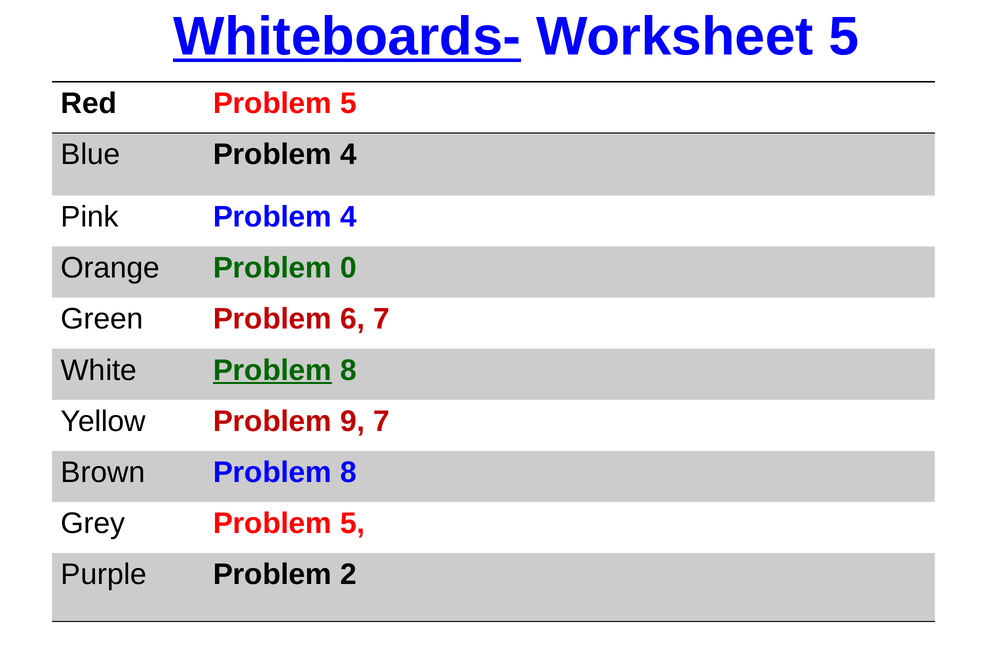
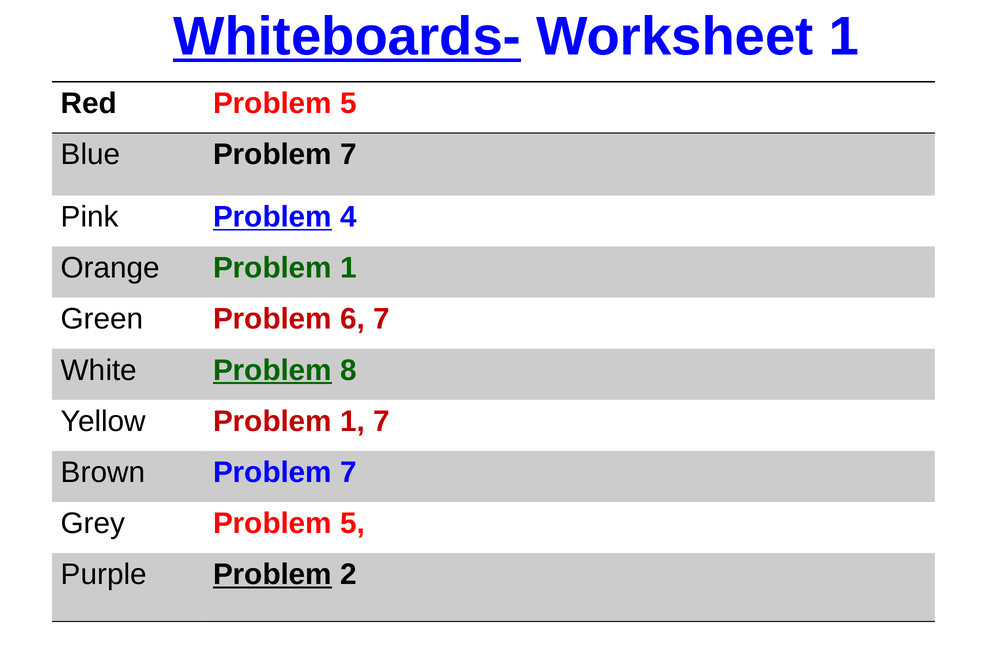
Worksheet 5: 5 -> 1
Blue Problem 4: 4 -> 7
Problem at (273, 217) underline: none -> present
Orange Problem 0: 0 -> 1
Yellow Problem 9: 9 -> 1
Brown Problem 8: 8 -> 7
Problem at (273, 575) underline: none -> present
